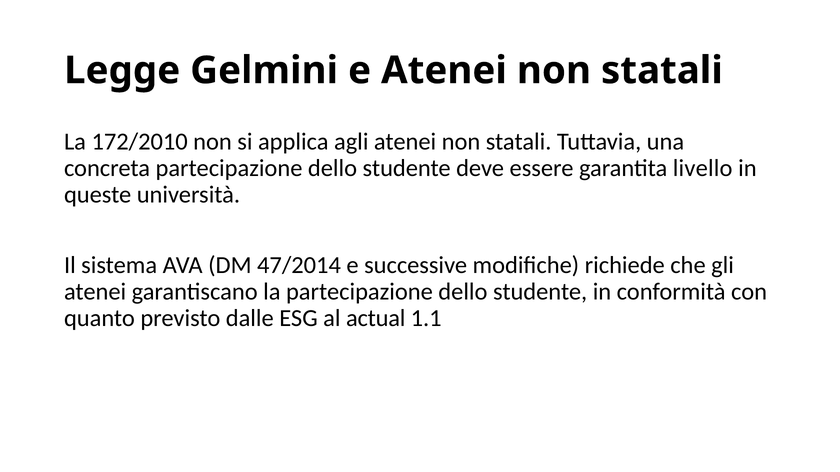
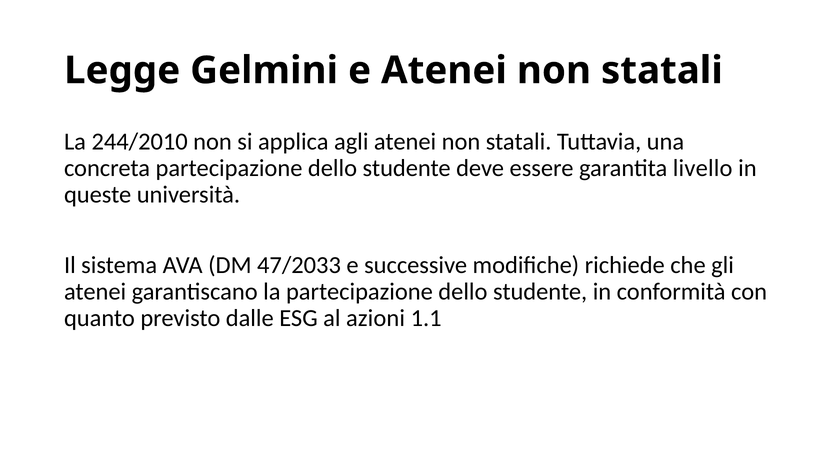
172/2010: 172/2010 -> 244/2010
47/2014: 47/2014 -> 47/2033
actual: actual -> azioni
